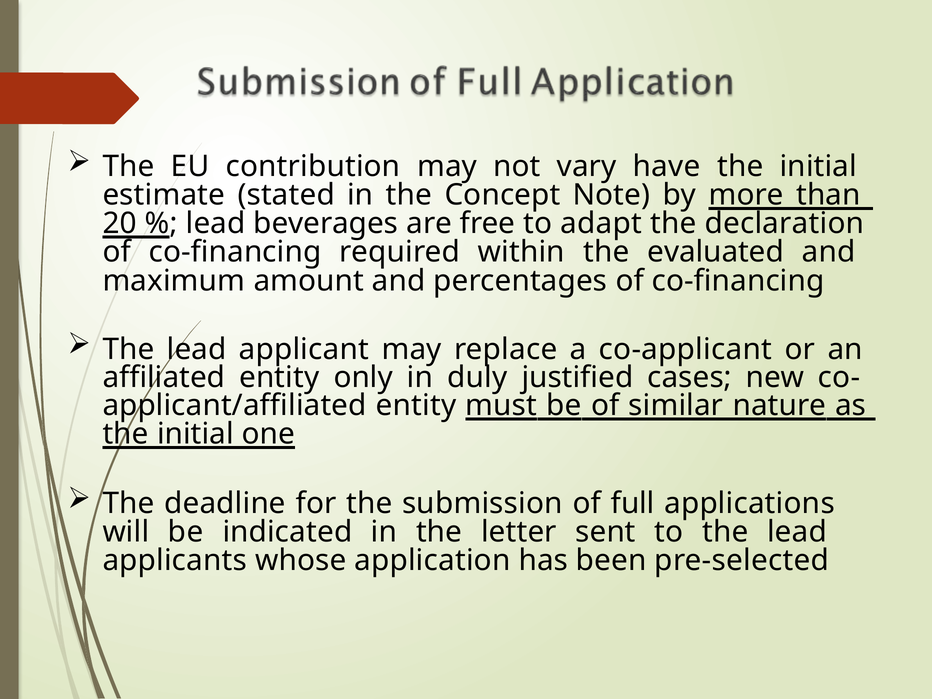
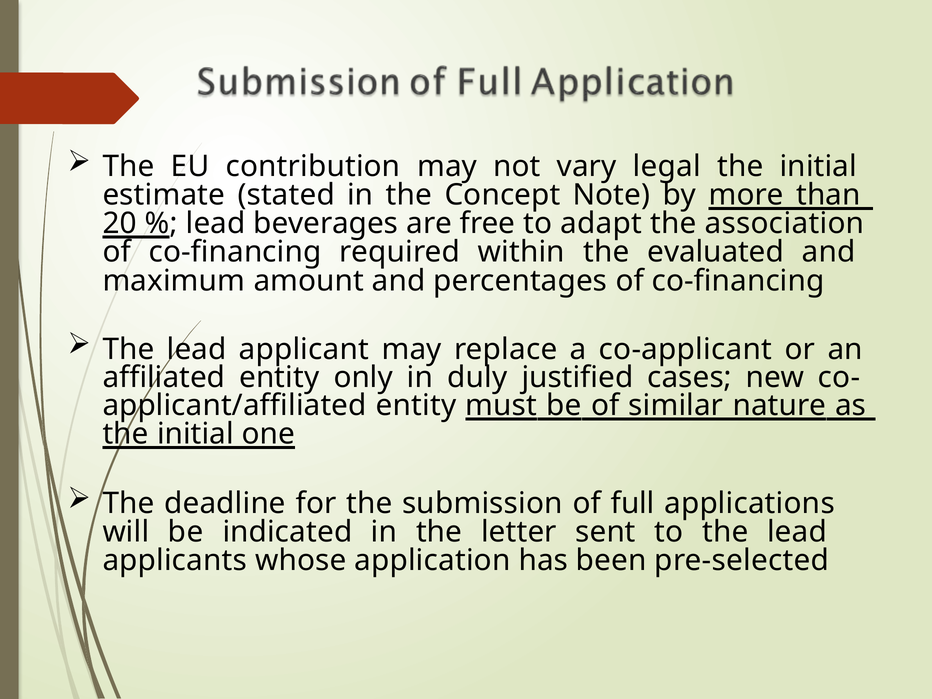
have: have -> legal
declaration: declaration -> association
